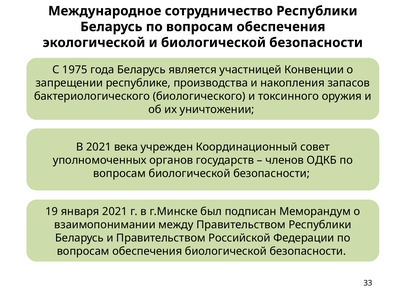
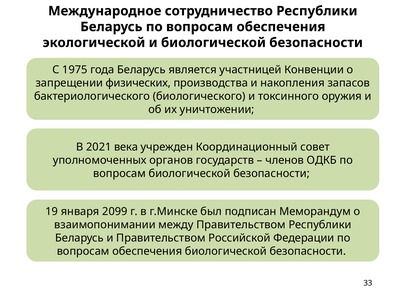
республике: республике -> физических
января 2021: 2021 -> 2099
